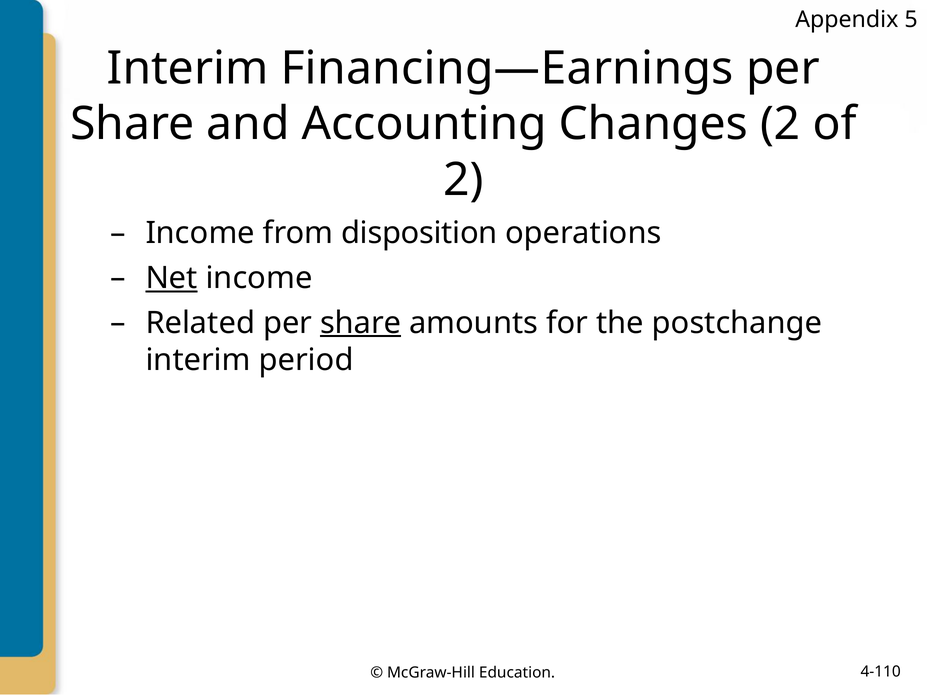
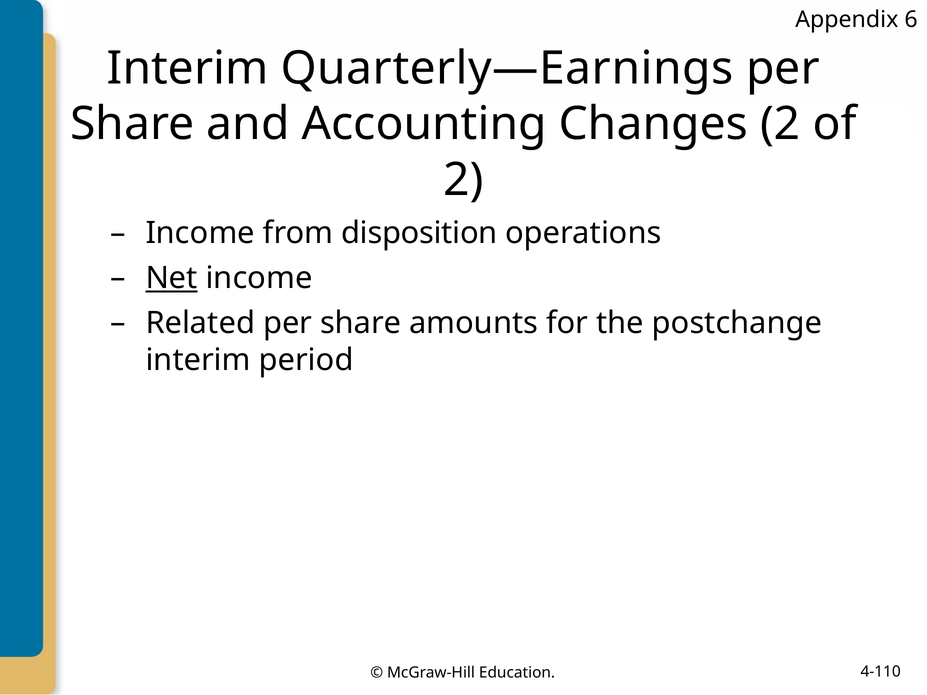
5: 5 -> 6
Financing—Earnings: Financing—Earnings -> Quarterly—Earnings
share at (361, 323) underline: present -> none
